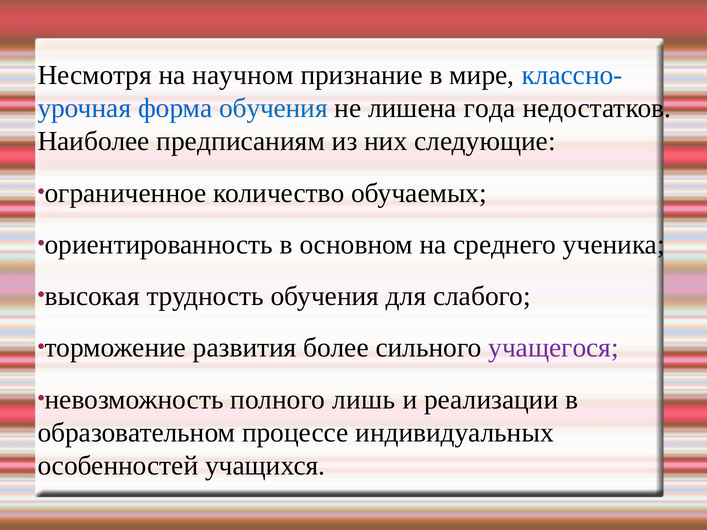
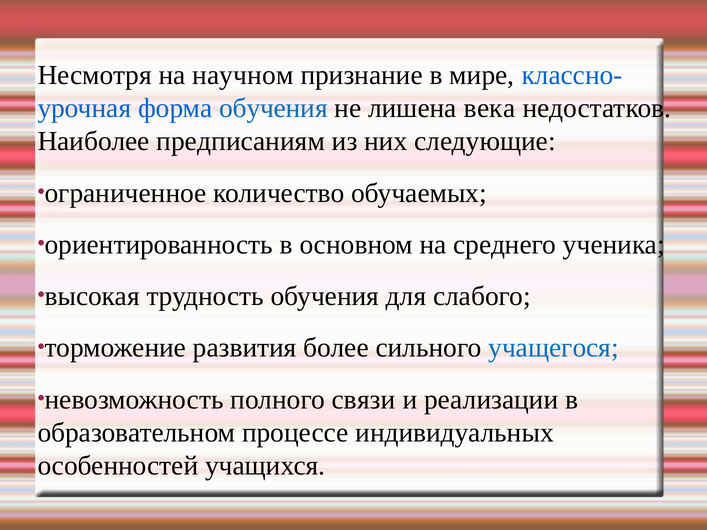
года: года -> века
учащегося colour: purple -> blue
лишь: лишь -> связи
